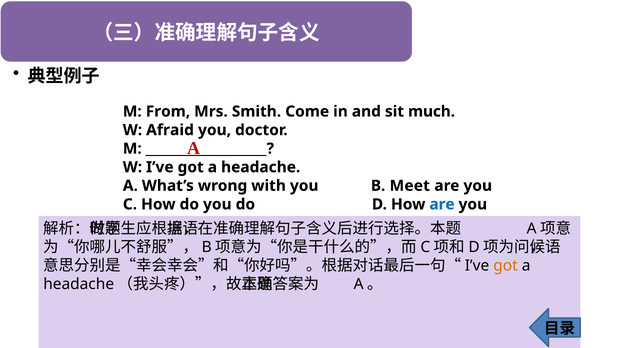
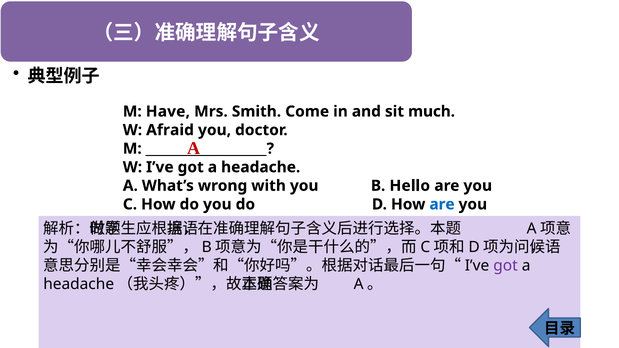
From: From -> Have
Meet: Meet -> Hello
got at (506, 266) colour: orange -> purple
